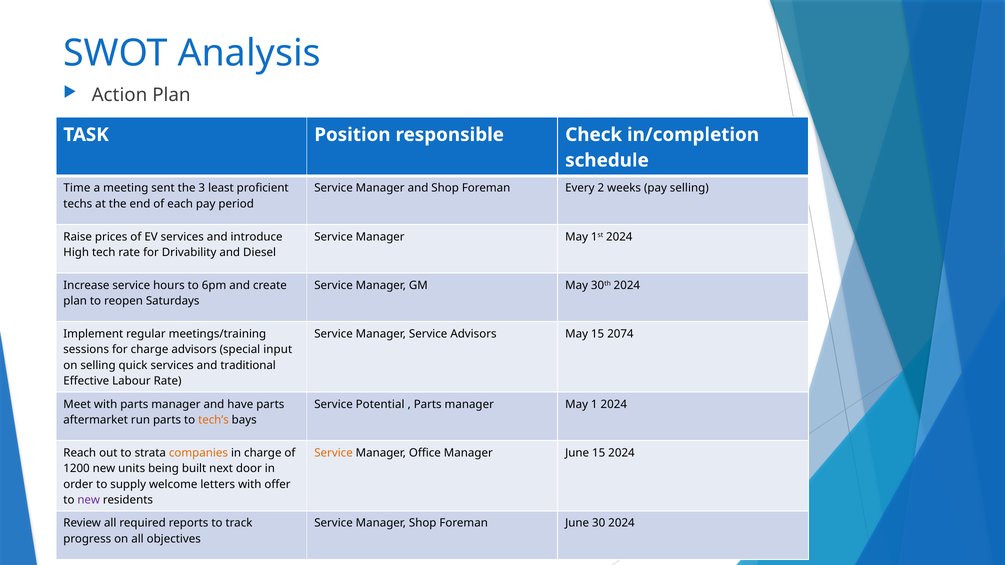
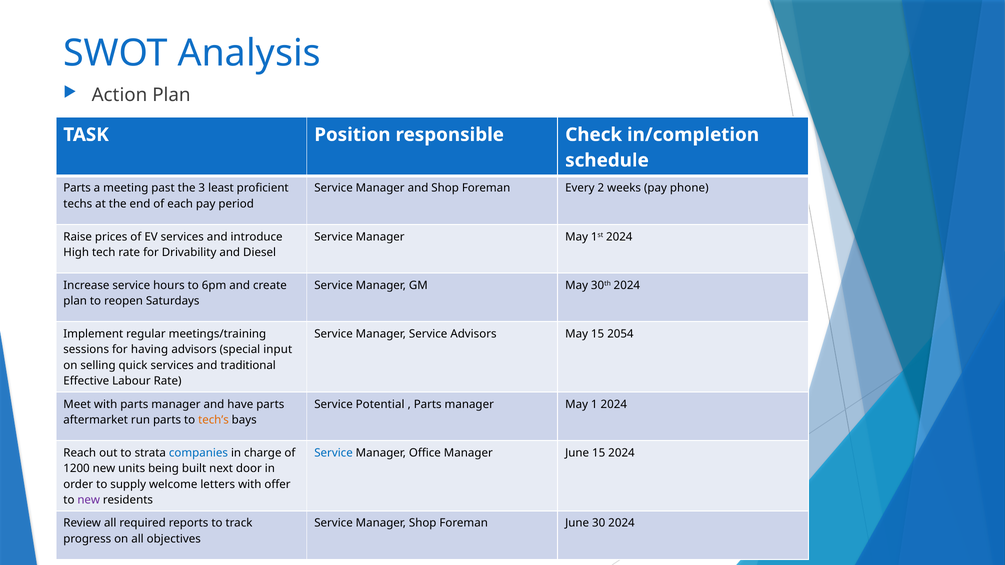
Time at (77, 188): Time -> Parts
sent: sent -> past
pay selling: selling -> phone
2074: 2074 -> 2054
for charge: charge -> having
companies colour: orange -> blue
Service at (334, 453) colour: orange -> blue
